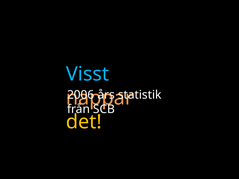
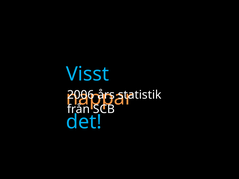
det colour: yellow -> light blue
